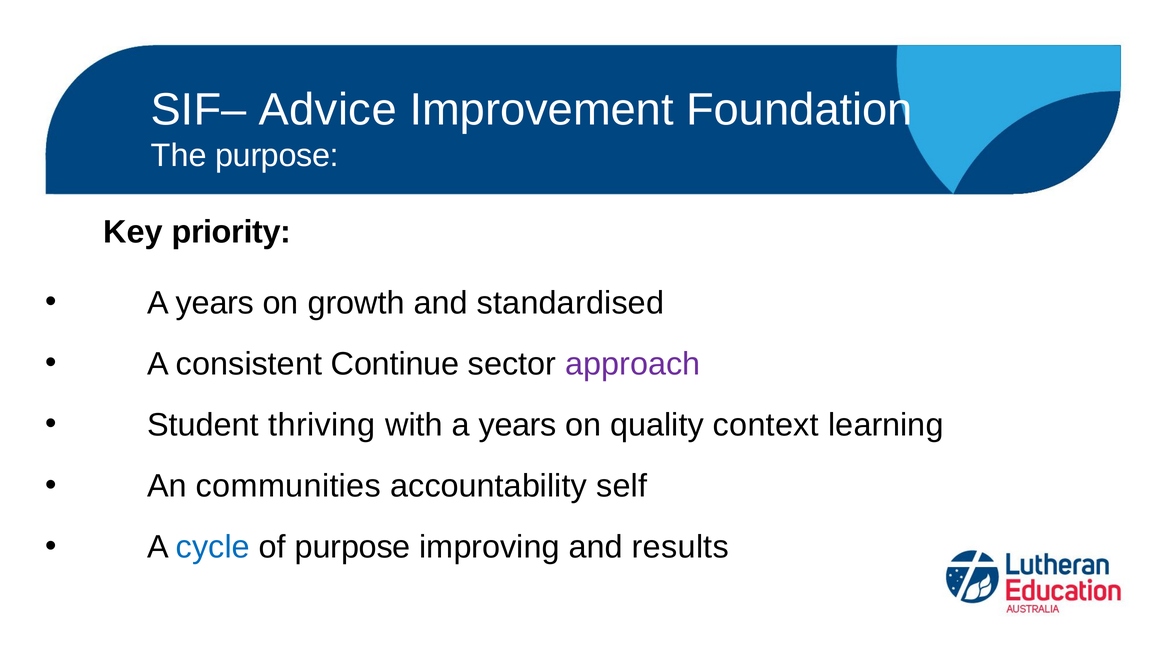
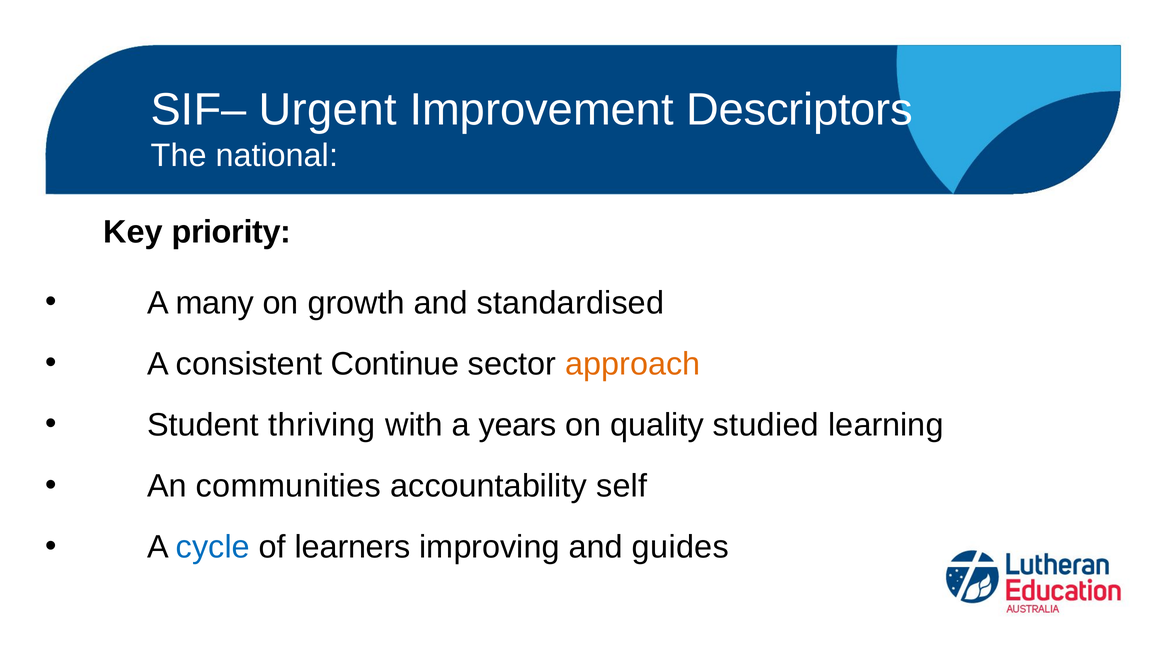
Advice: Advice -> Urgent
Foundation: Foundation -> Descriptors
The purpose: purpose -> national
years at (215, 303): years -> many
approach colour: purple -> orange
context: context -> studied
of purpose: purpose -> learners
results: results -> guides
